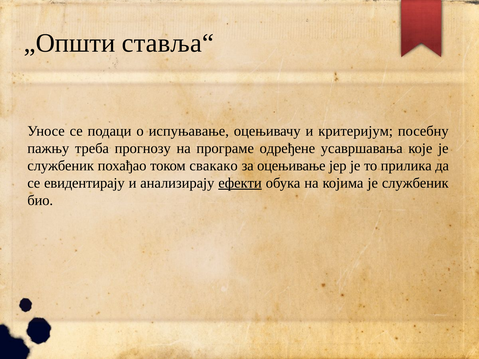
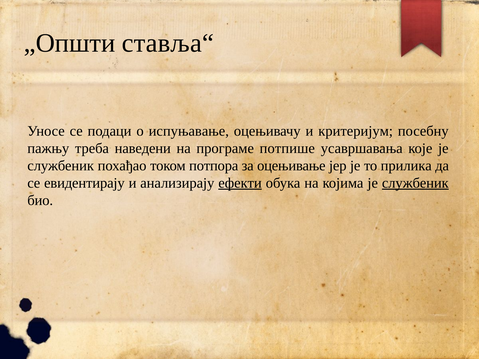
прогнозу: прогнозу -> наведени
одређене: одређене -> потпише
свакако: свакако -> потпора
службеник at (415, 183) underline: none -> present
